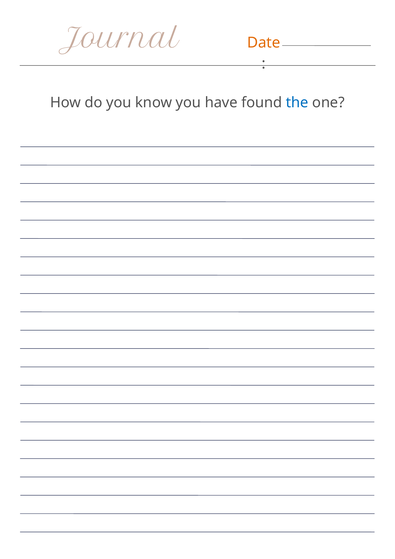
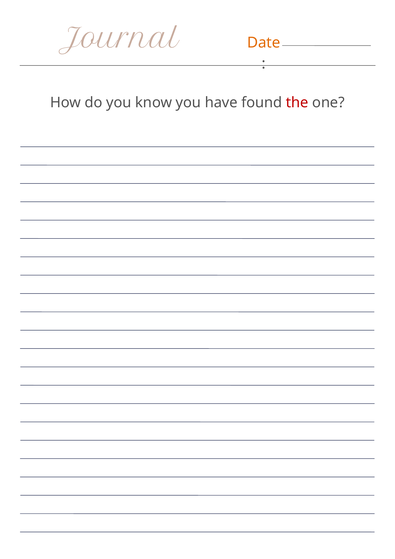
the colour: blue -> red
